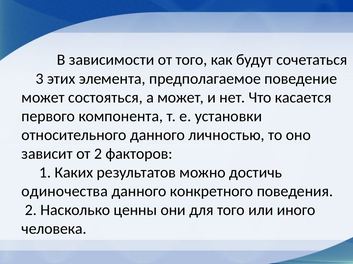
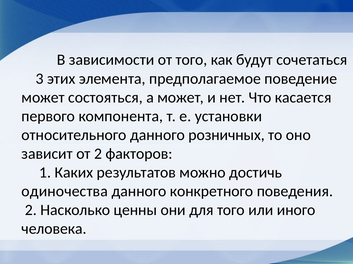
личностью: личностью -> розничных
